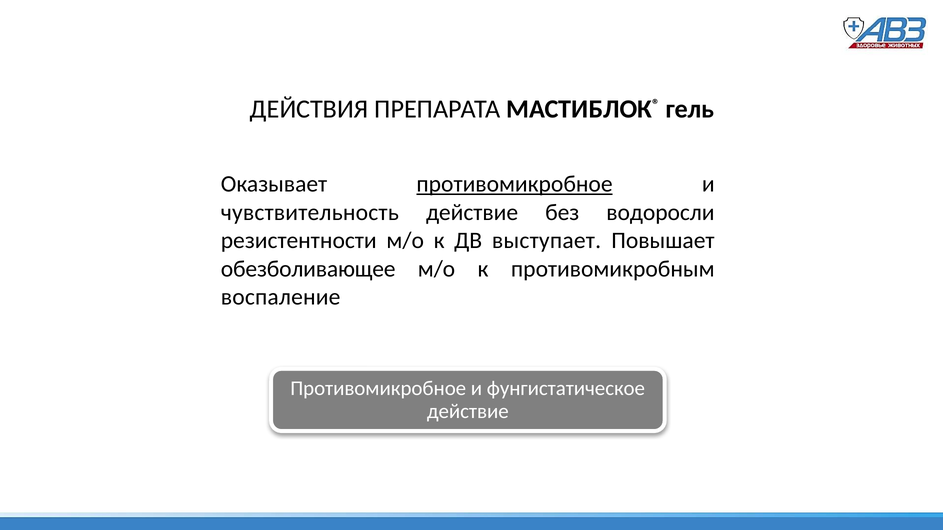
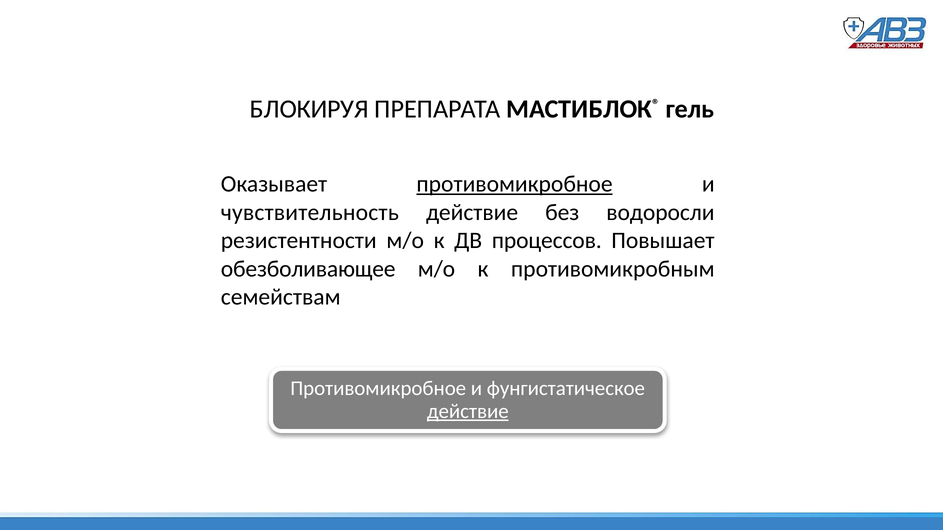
ДЕЙСТВИЯ: ДЕЙСТВИЯ -> БЛОКИРУЯ
выступает: выступает -> процессов
воспаление: воспаление -> семействам
действие at (468, 412) underline: none -> present
